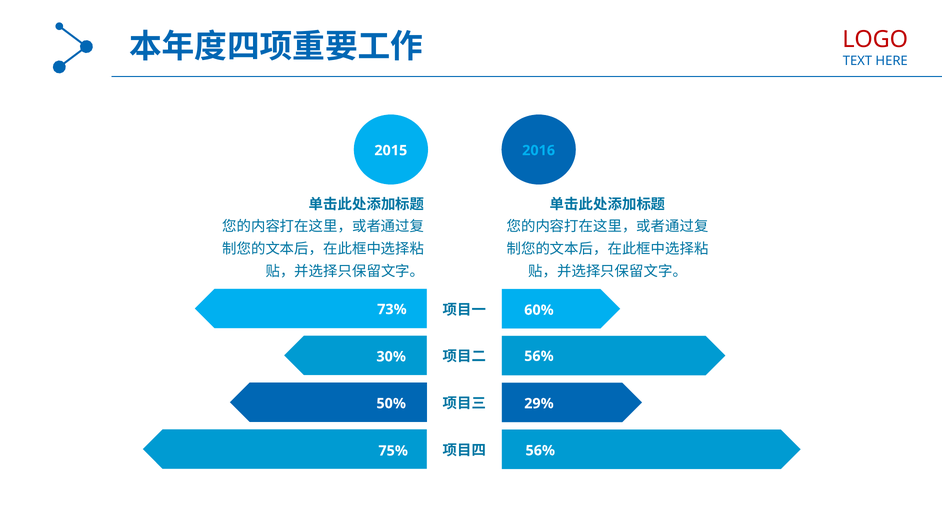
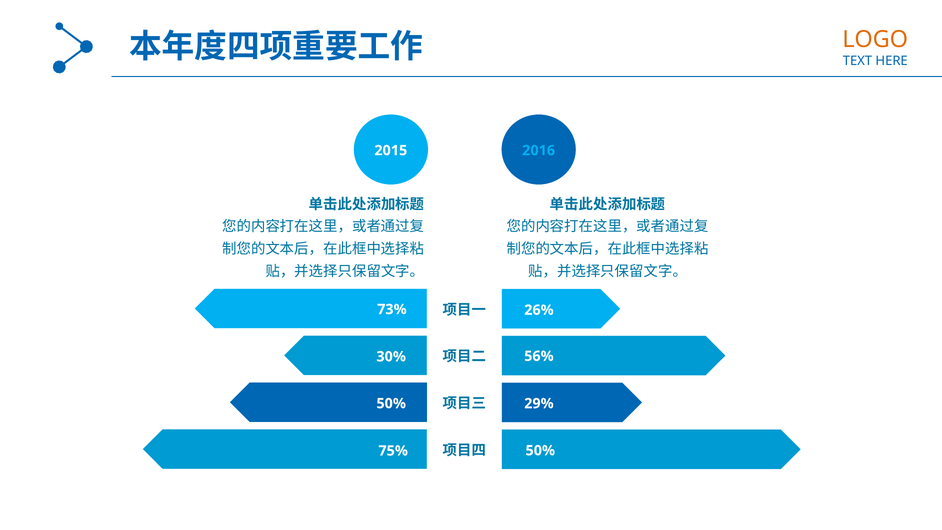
LOGO colour: red -> orange
60%: 60% -> 26%
56% at (540, 451): 56% -> 50%
